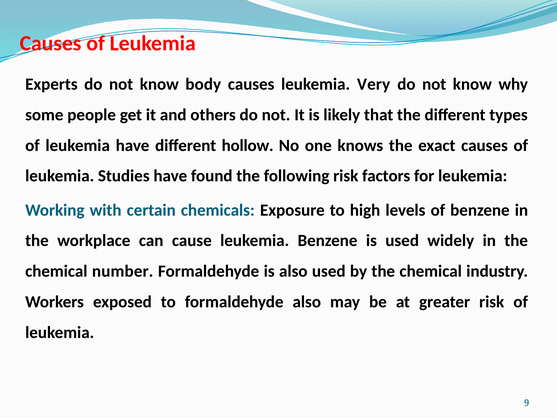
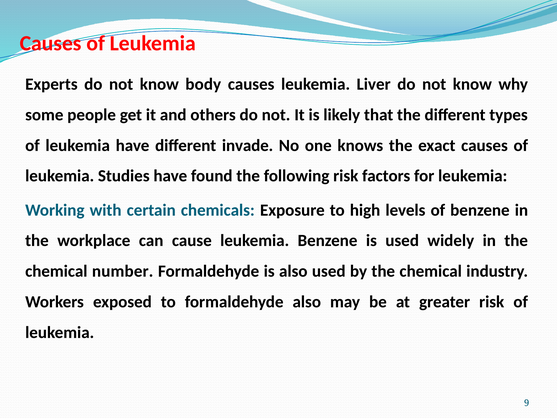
Very: Very -> Liver
hollow: hollow -> invade
